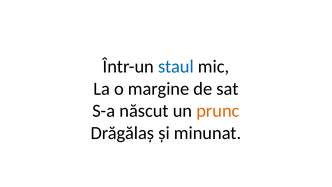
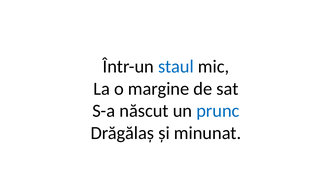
prunc colour: orange -> blue
